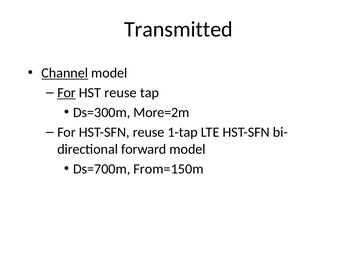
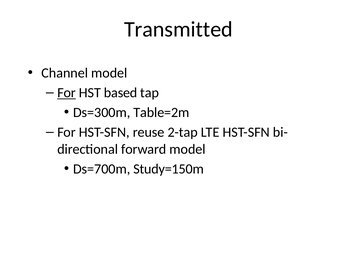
Channel underline: present -> none
HST reuse: reuse -> based
More=2m: More=2m -> Table=2m
1-tap: 1-tap -> 2-tap
From=150m: From=150m -> Study=150m
